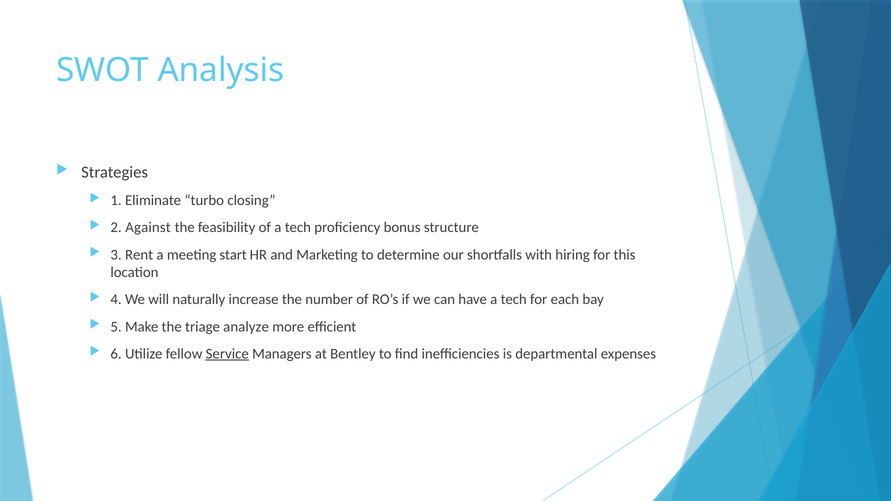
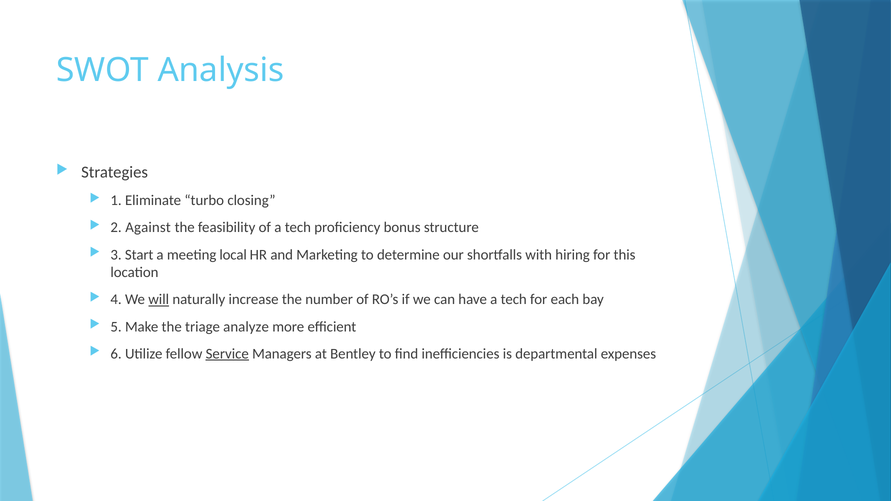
Rent: Rent -> Start
start: start -> local
will underline: none -> present
